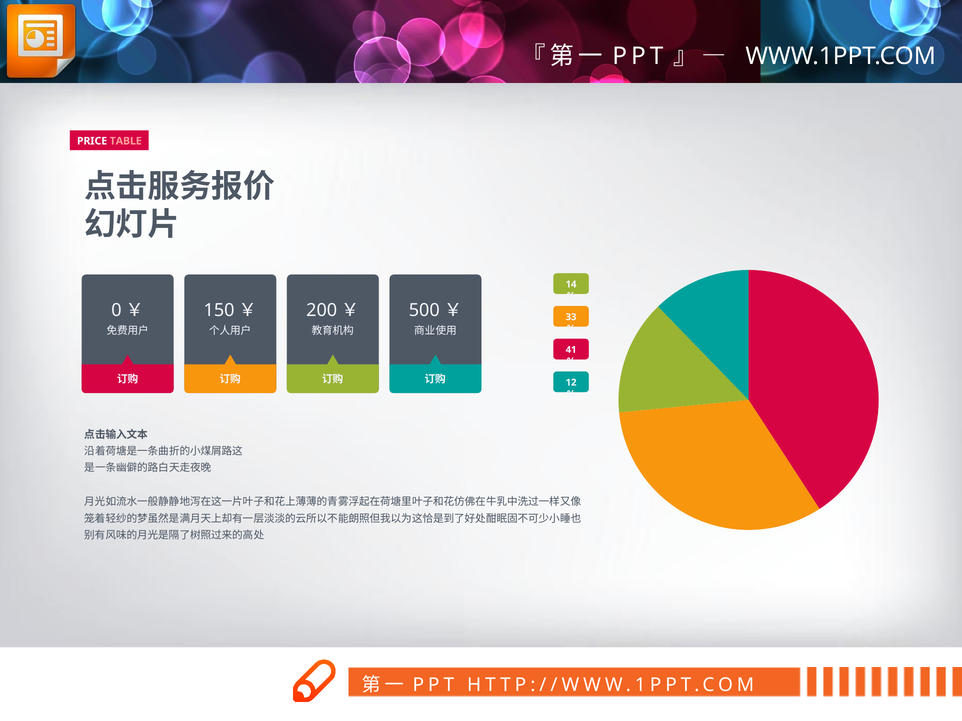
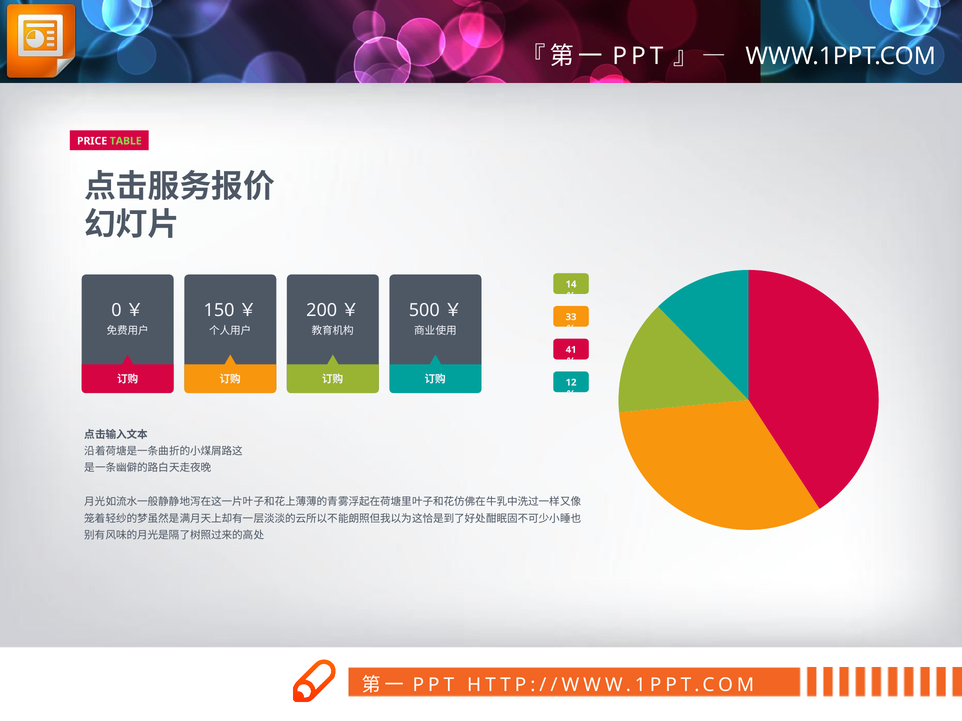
TABLE colour: pink -> light green
